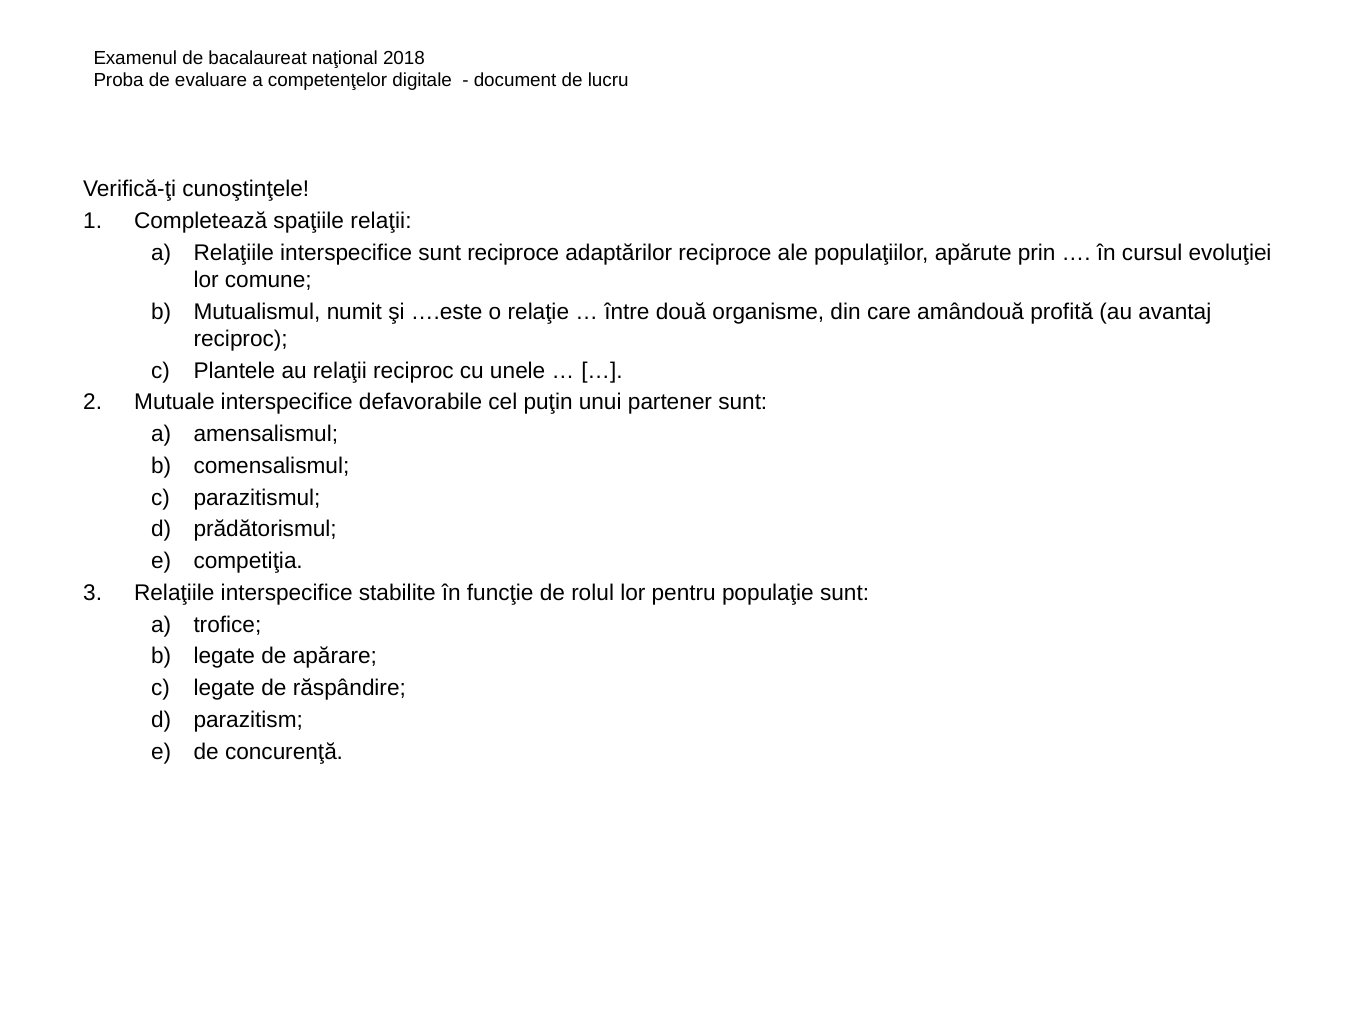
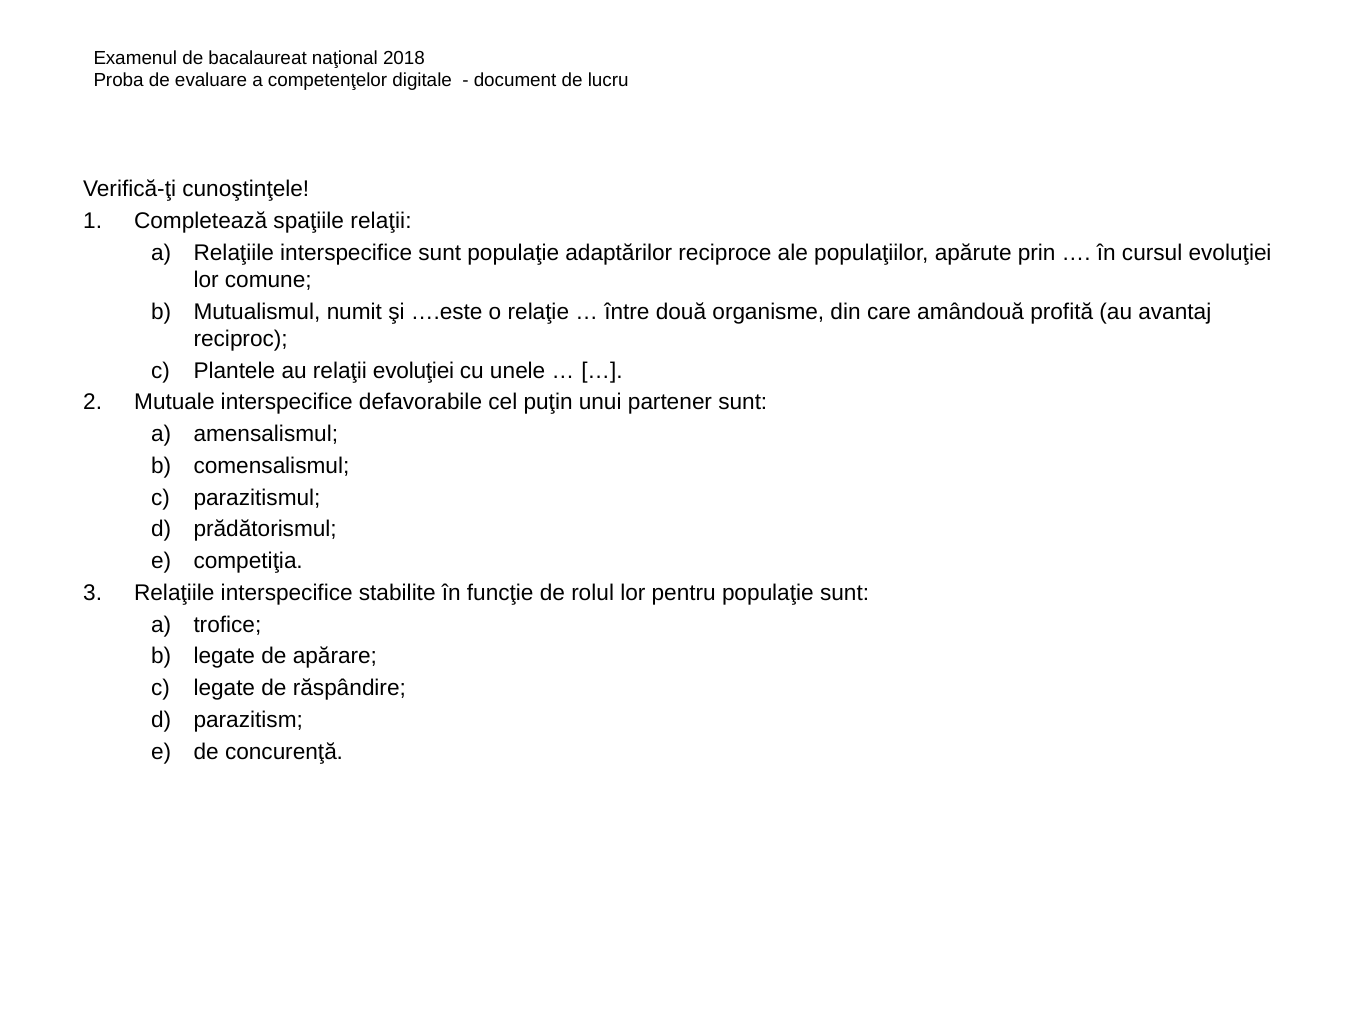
sunt reciproce: reciproce -> populaţie
relaţii reciproc: reciproc -> evoluţiei
